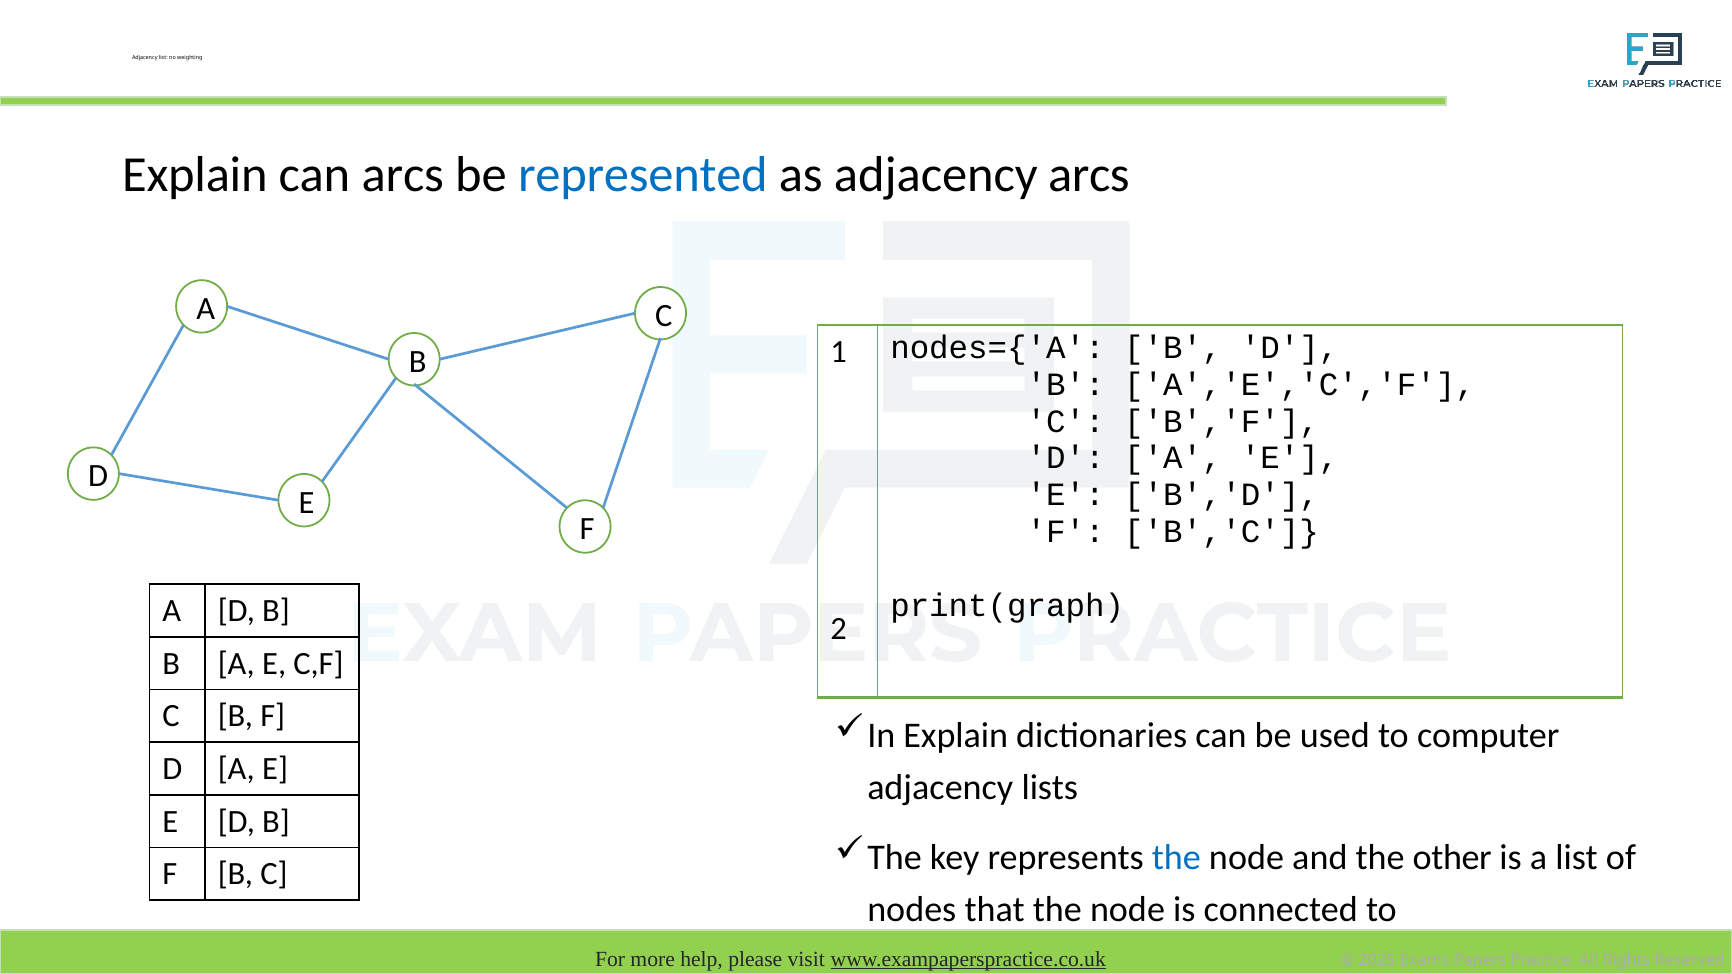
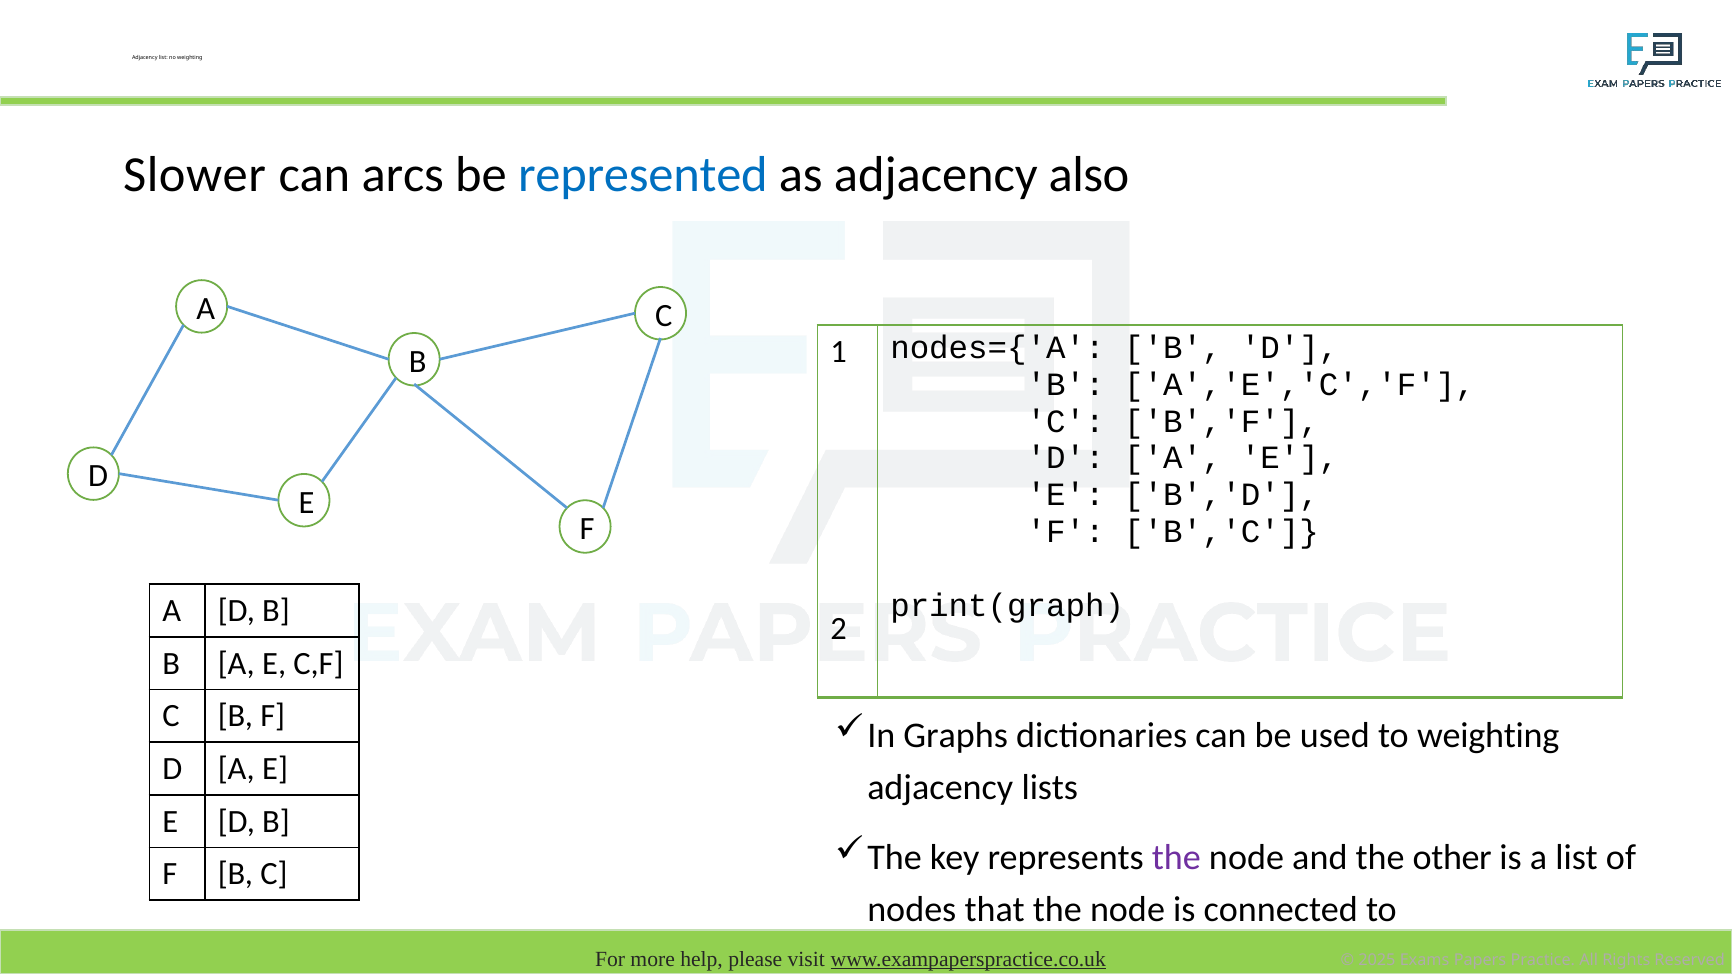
Explain at (195, 175): Explain -> Slower
adjacency arcs: arcs -> also
In Explain: Explain -> Graphs
to computer: computer -> weighting
the at (1176, 858) colour: blue -> purple
